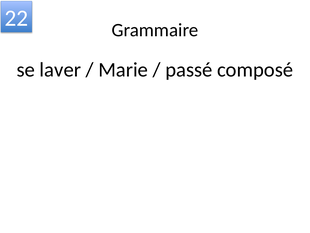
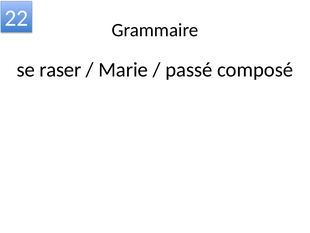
laver: laver -> raser
